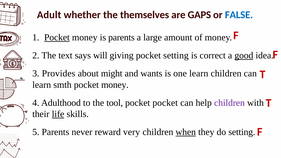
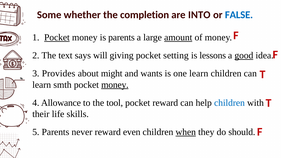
Adult: Adult -> Some
themselves: themselves -> completion
GAPS: GAPS -> INTO
amount underline: none -> present
correct: correct -> lessons
money at (115, 85) underline: none -> present
Adulthood: Adulthood -> Allowance
pocket pocket: pocket -> reward
children at (229, 103) colour: purple -> blue
life underline: present -> none
very: very -> even
do setting: setting -> should
